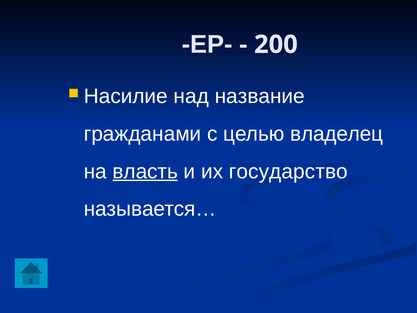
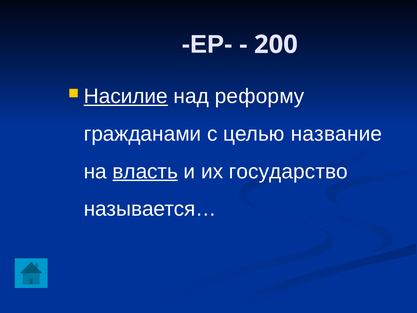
Насилие underline: none -> present
название: название -> реформу
владелец: владелец -> название
